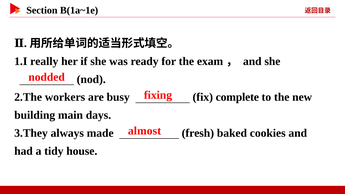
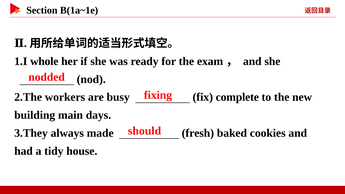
really: really -> whole
almost: almost -> should
